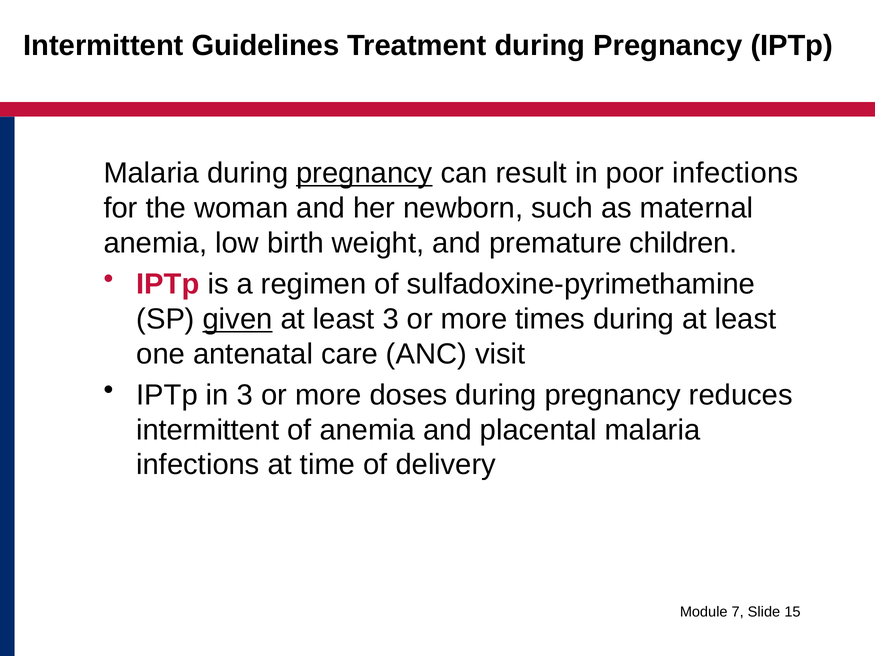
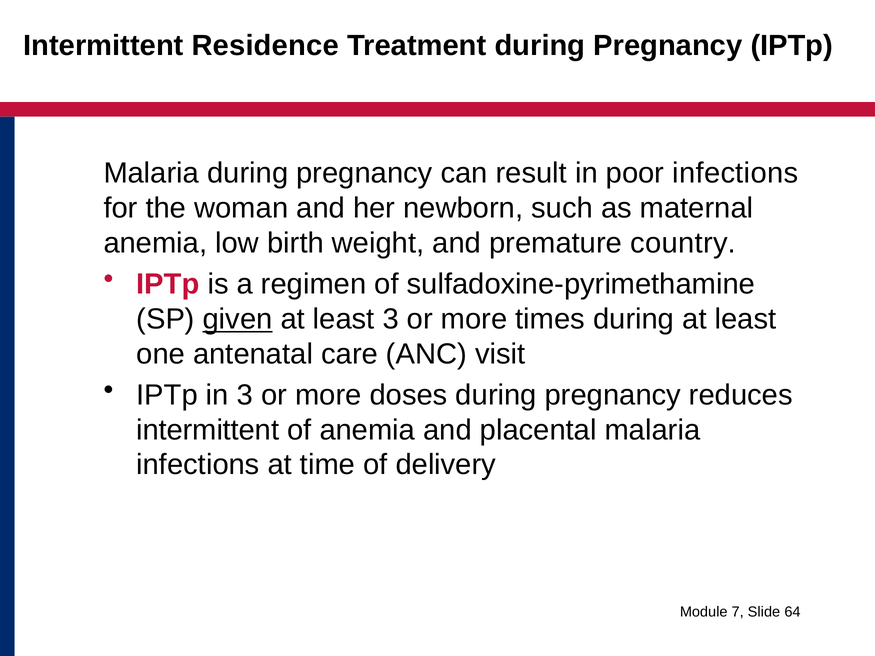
Guidelines: Guidelines -> Residence
pregnancy at (364, 173) underline: present -> none
children: children -> country
15: 15 -> 64
